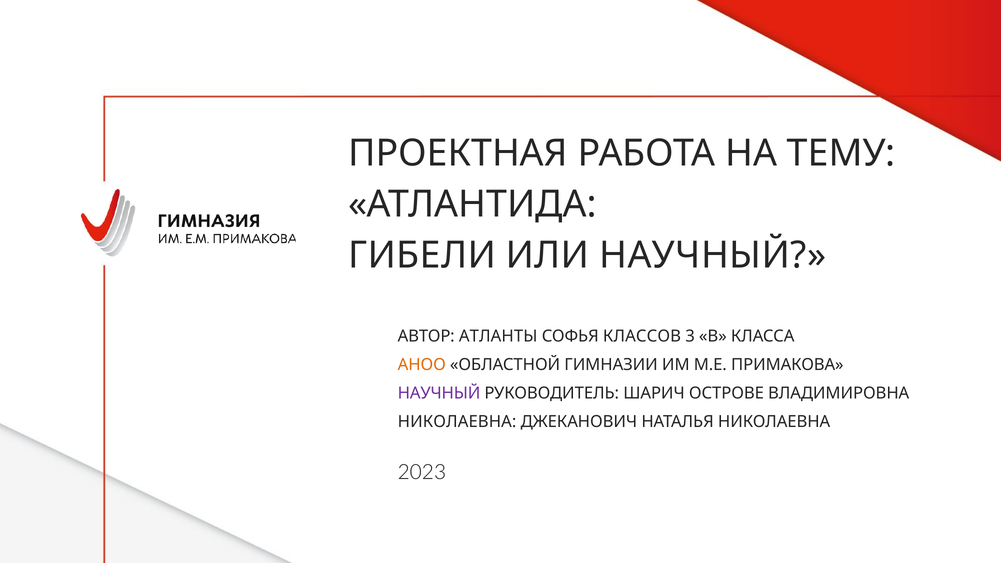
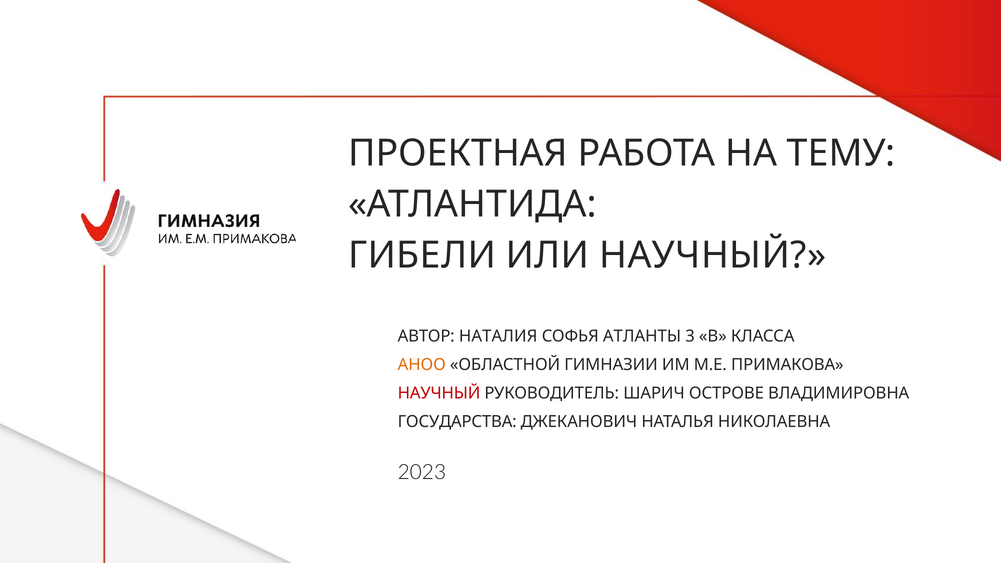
АТЛАНТЫ: АТЛАНТЫ -> НАТАЛИЯ
КЛАССОВ: КЛАССОВ -> АТЛАНТЫ
НАУЧНЫЙ at (439, 393) colour: purple -> red
НИКОЛАЕВНА at (457, 422): НИКОЛАЕВНА -> ГОСУДАРСТВА
